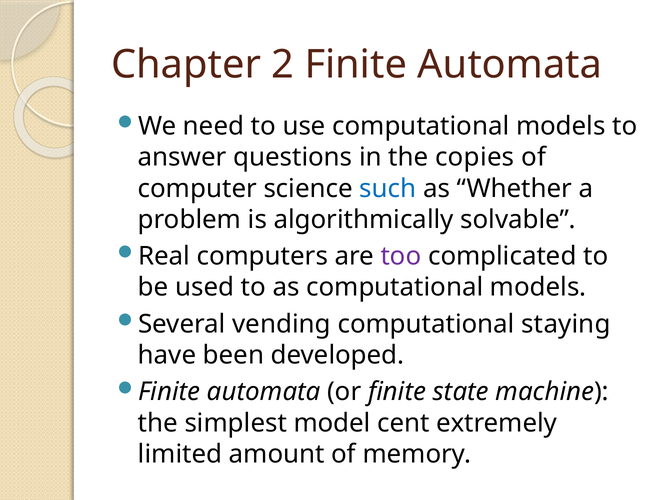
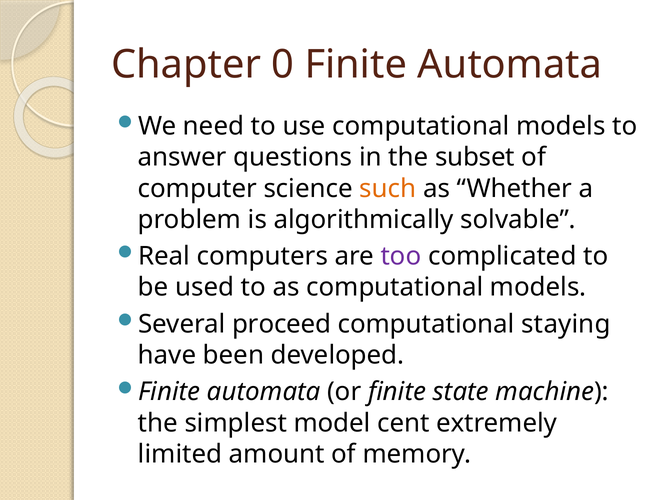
2: 2 -> 0
copies: copies -> subset
such colour: blue -> orange
vending: vending -> proceed
